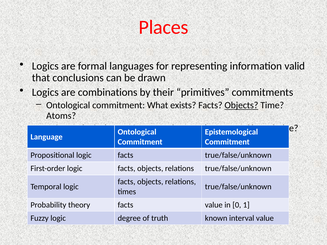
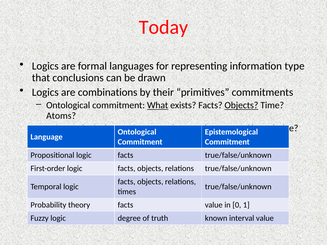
Places: Places -> Today
valid: valid -> type
What at (158, 105) underline: none -> present
